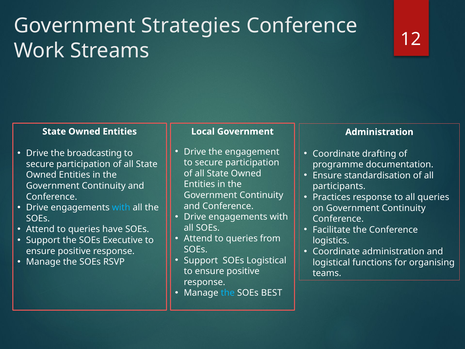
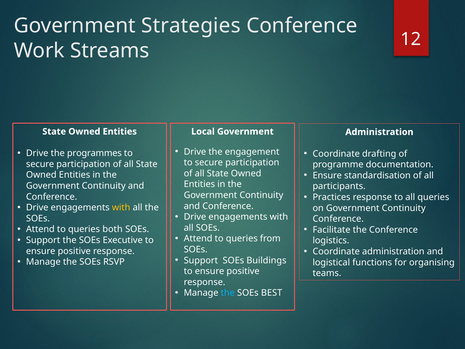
broadcasting: broadcasting -> programmes
with at (121, 207) colour: light blue -> yellow
have: have -> both
SOEs Logistical: Logistical -> Buildings
